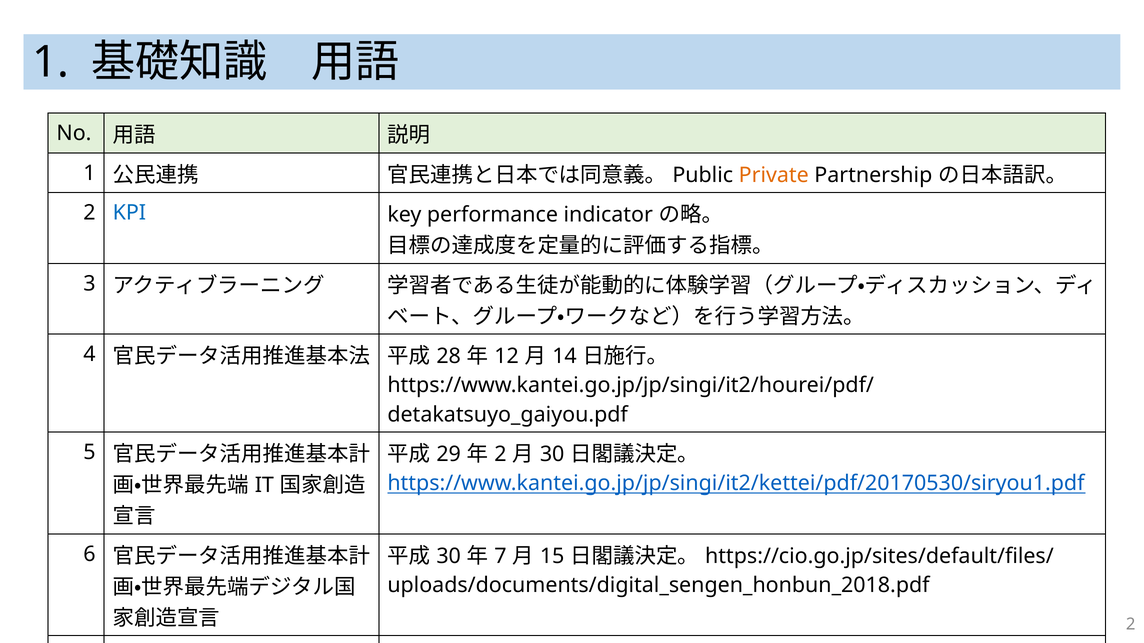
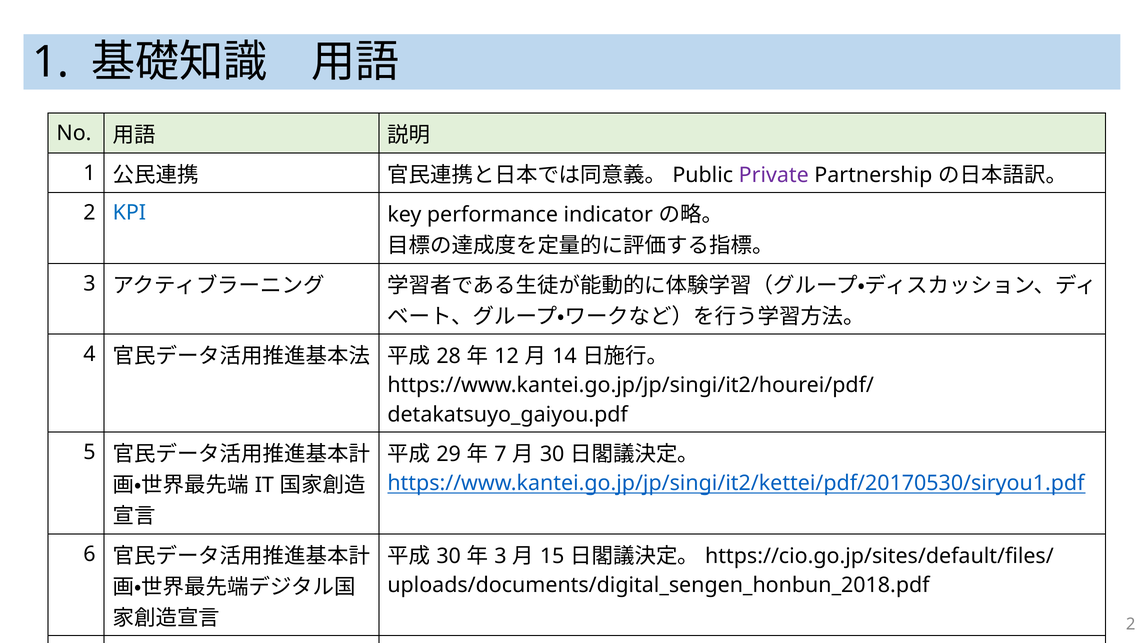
Private colour: orange -> purple
2 at (500, 455): 2 -> 7
7 at (500, 556): 7 -> 3
